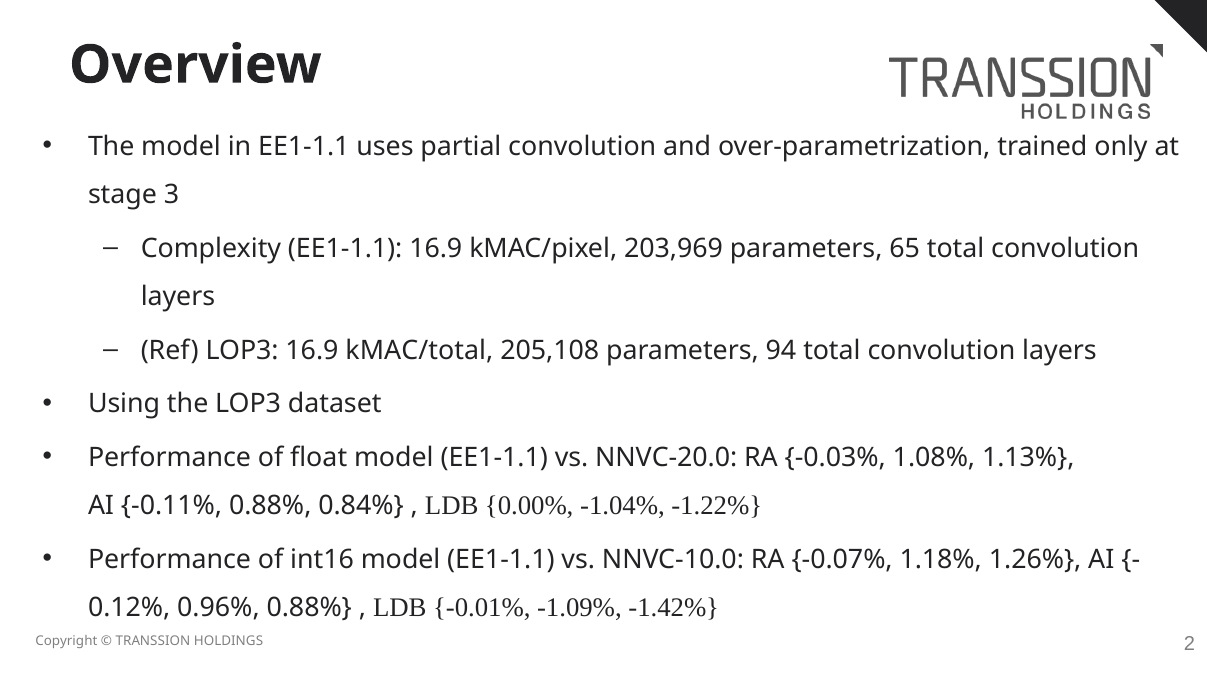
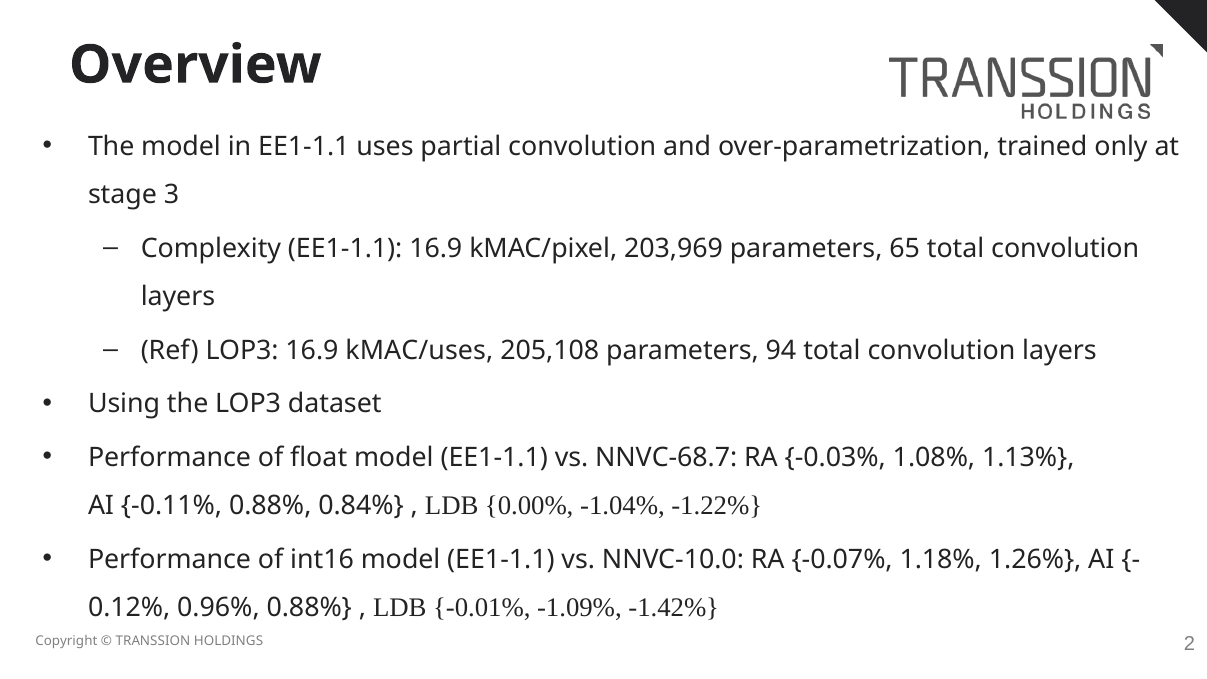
kMAC/total: kMAC/total -> kMAC/uses
NNVC-20.0: NNVC-20.0 -> NNVC-68.7
